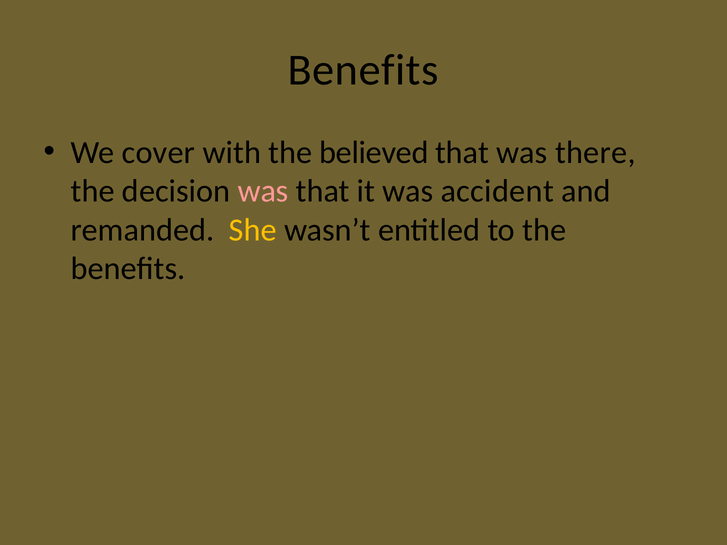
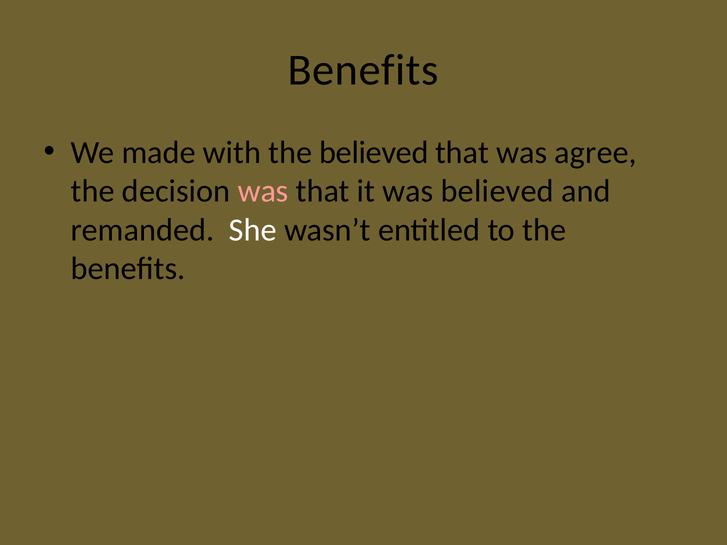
cover: cover -> made
there: there -> agree
was accident: accident -> believed
She colour: yellow -> white
